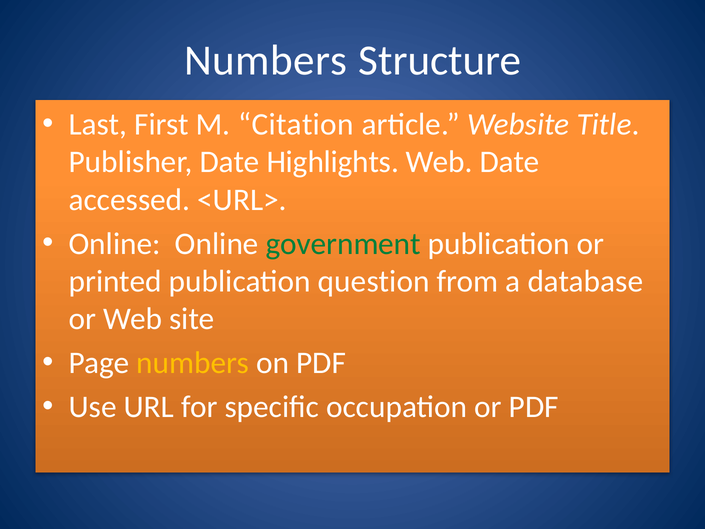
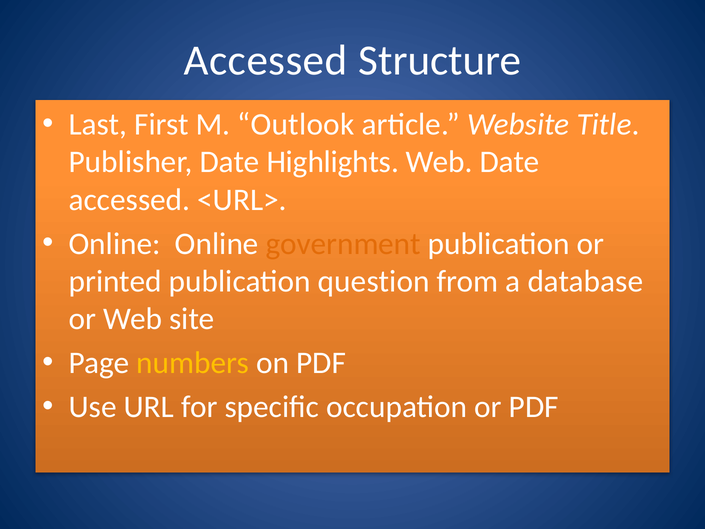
Numbers at (266, 61): Numbers -> Accessed
Citation: Citation -> Outlook
government colour: green -> orange
